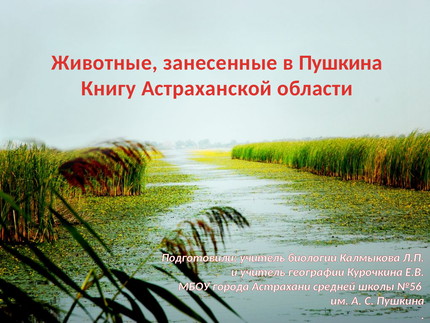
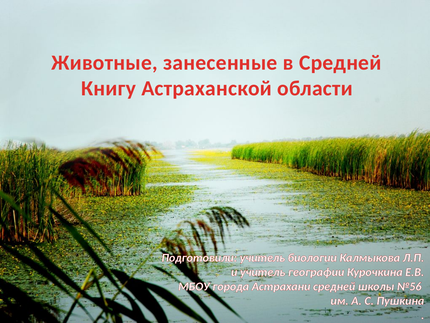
в Пушкина: Пушкина -> Средней
